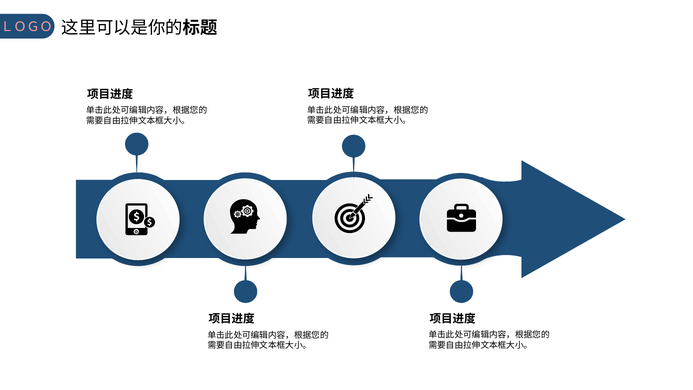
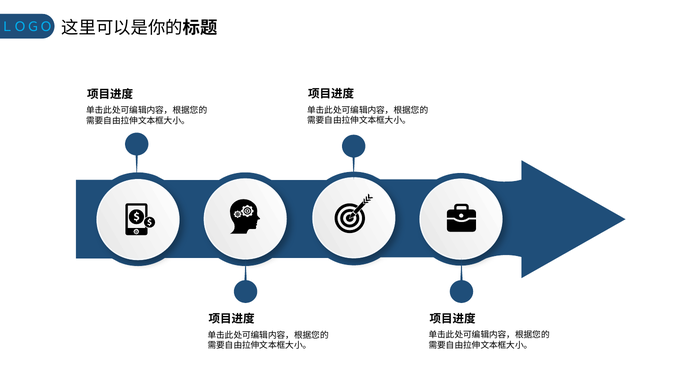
ＬＯＧＯ colour: pink -> light blue
